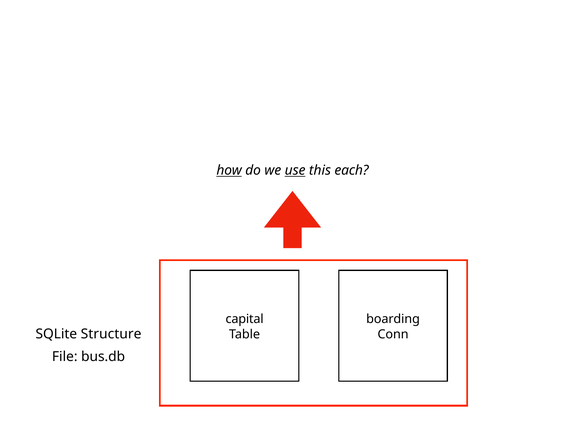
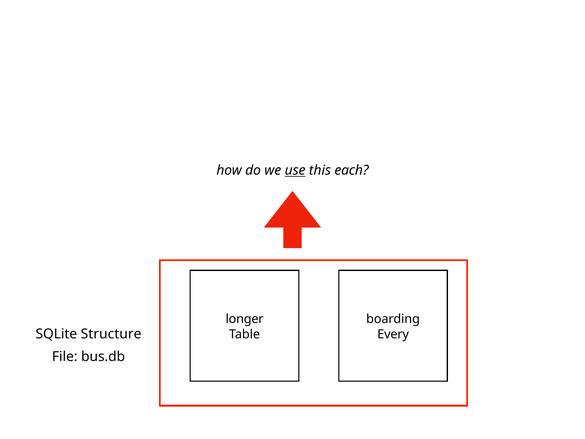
how underline: present -> none
capital: capital -> longer
Conn: Conn -> Every
